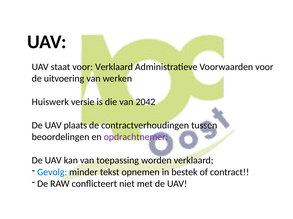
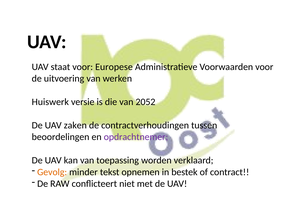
voor Verklaard: Verklaard -> Europese
2042: 2042 -> 2052
plaats: plaats -> zaken
Gevolg colour: blue -> orange
